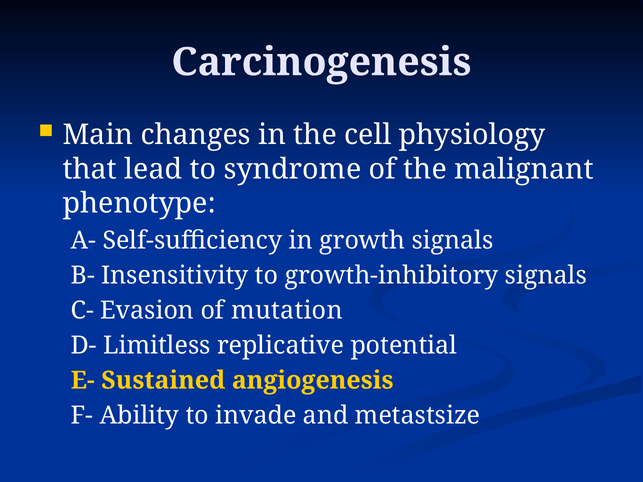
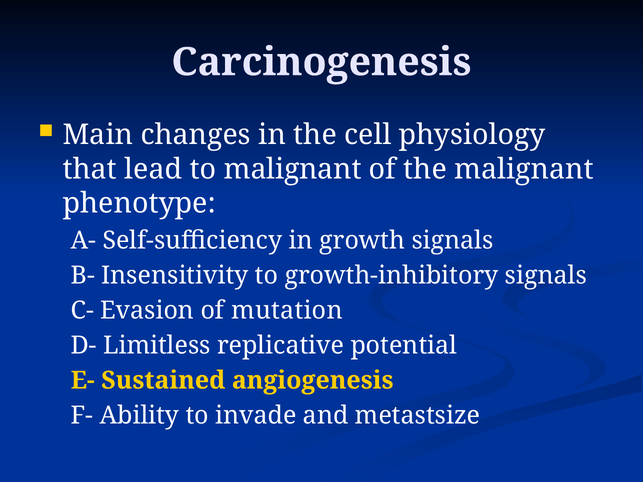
to syndrome: syndrome -> malignant
